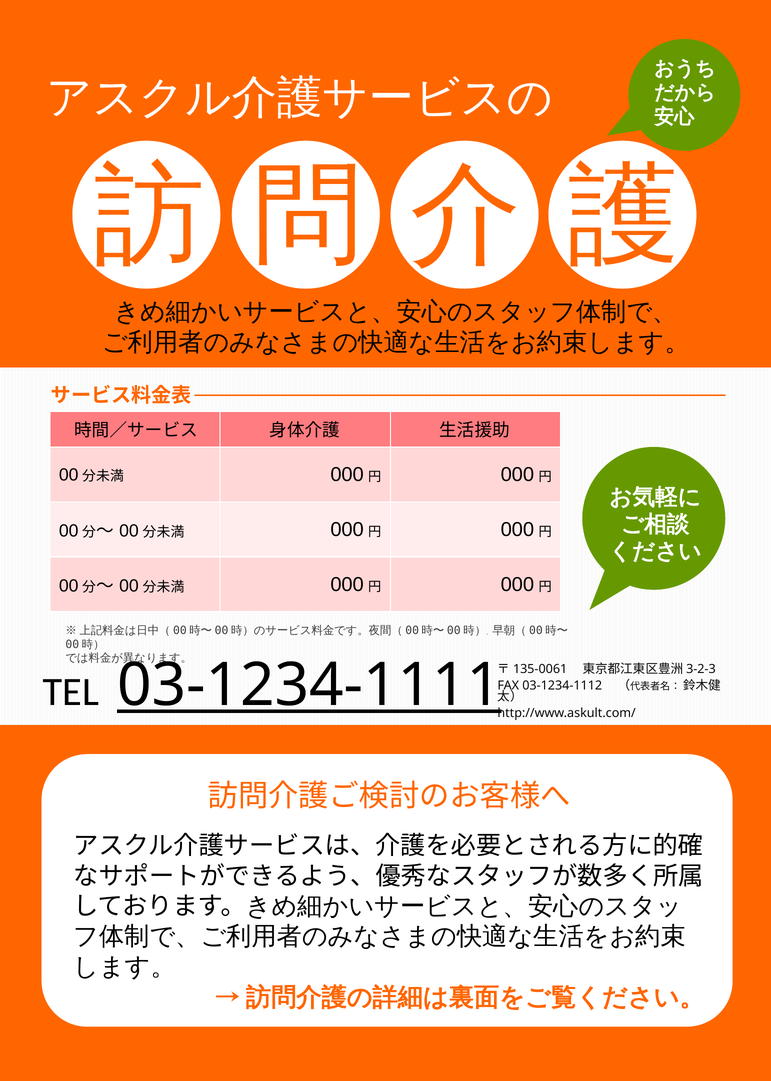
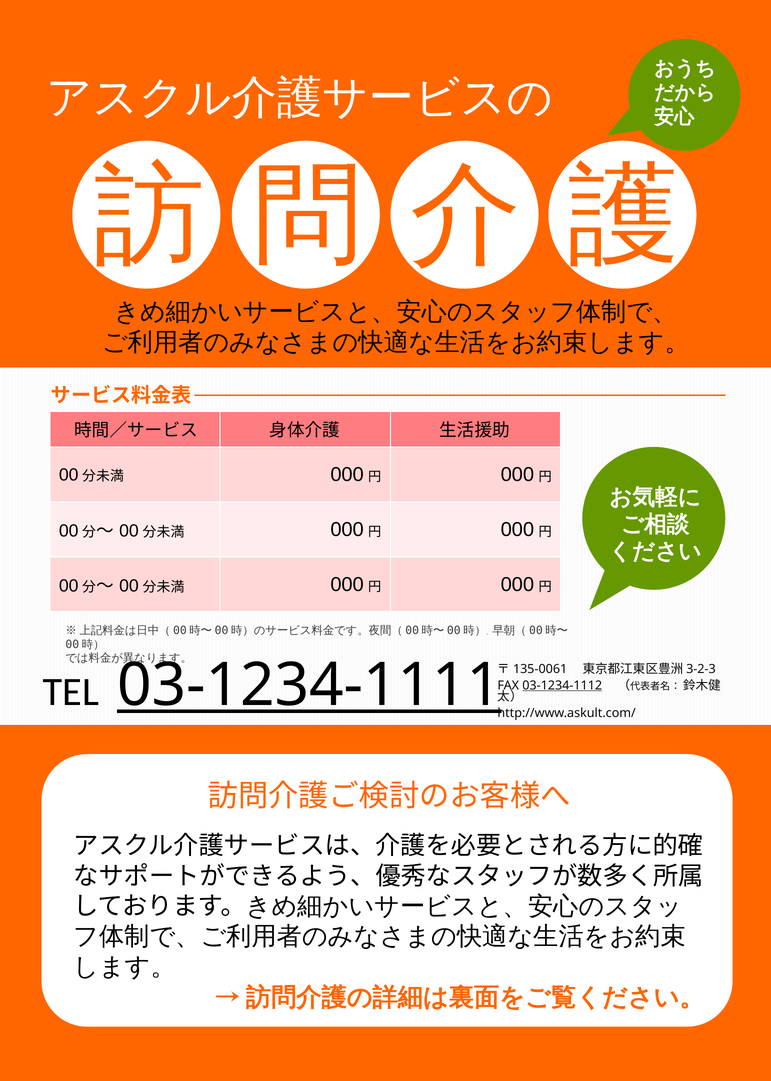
03-1234-1112 underline: none -> present
